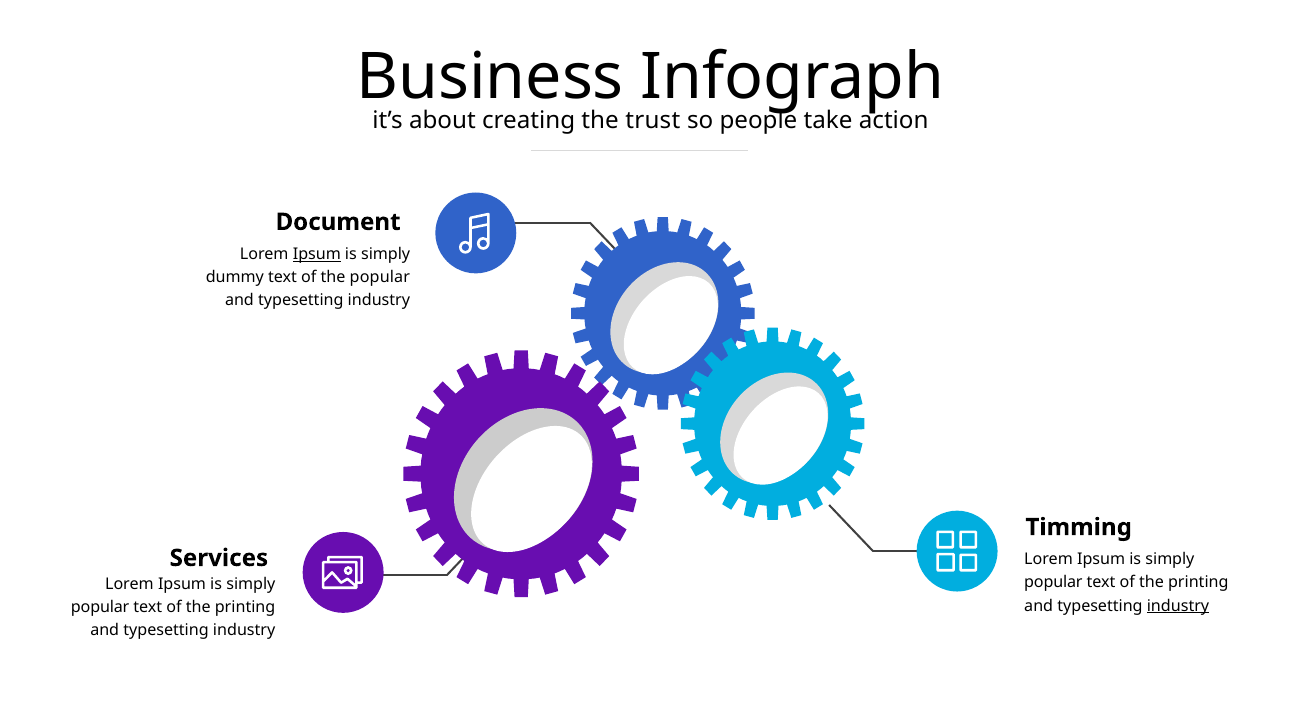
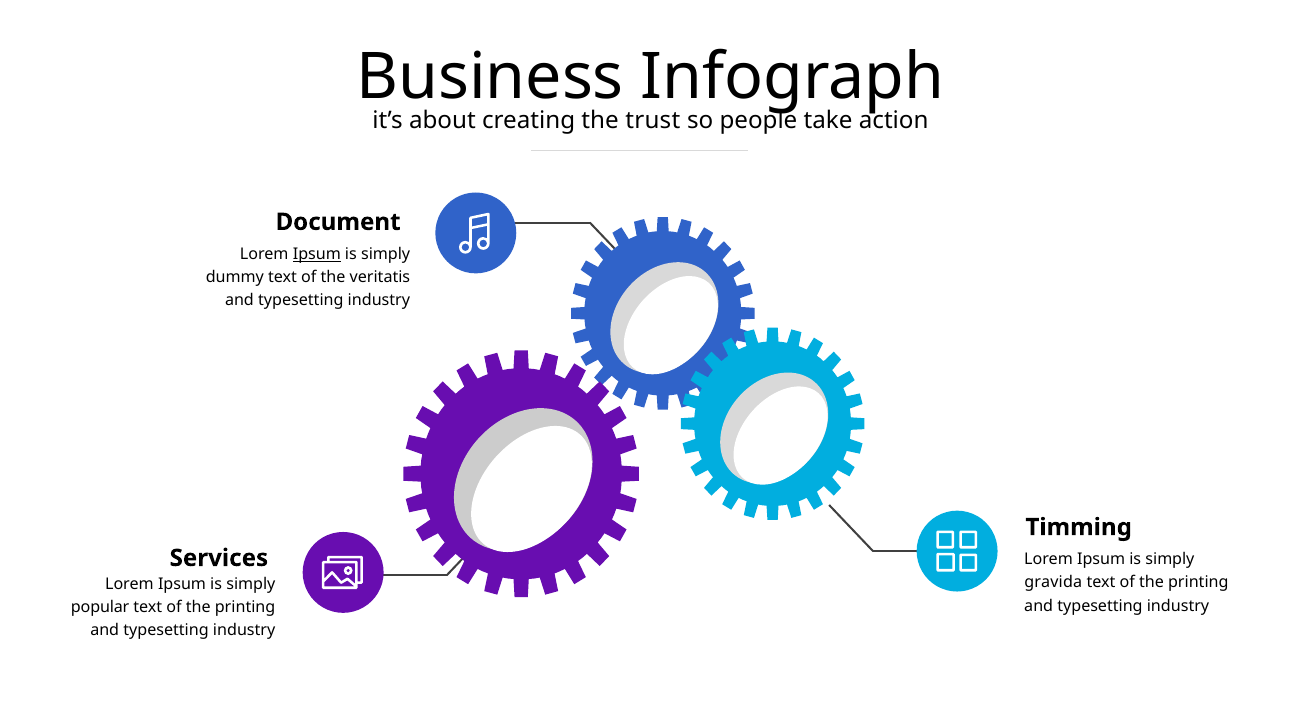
the popular: popular -> veritatis
popular at (1053, 583): popular -> gravida
industry at (1178, 606) underline: present -> none
